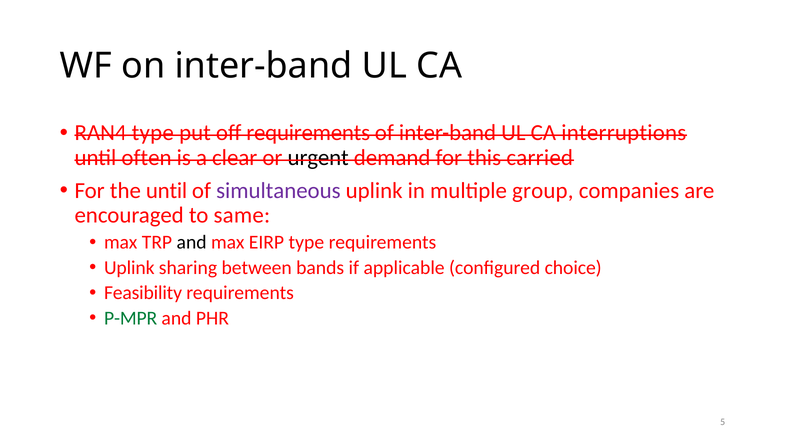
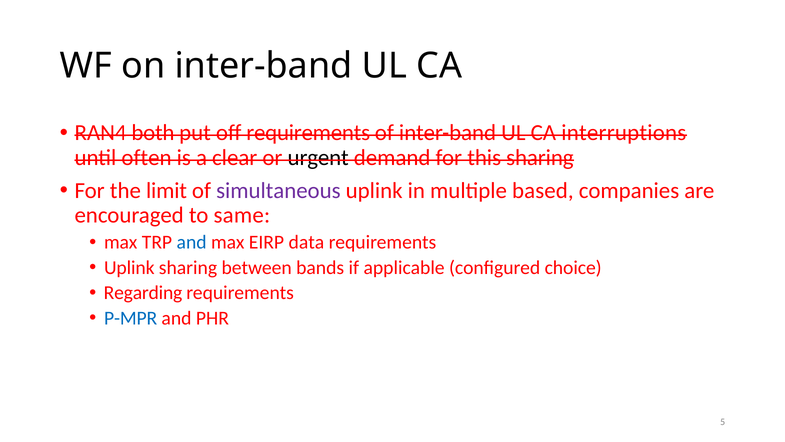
RAN4 type: type -> both
this carried: carried -> sharing
the until: until -> limit
group: group -> based
and at (192, 242) colour: black -> blue
EIRP type: type -> data
Feasibility: Feasibility -> Regarding
P-MPR colour: green -> blue
